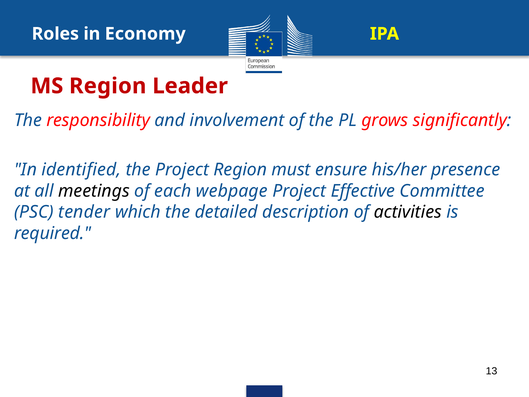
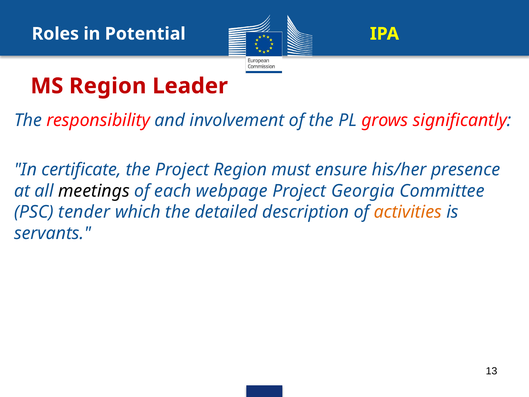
Economy: Economy -> Potential
identified: identified -> certificate
Effective: Effective -> Georgia
activities colour: black -> orange
required: required -> servants
